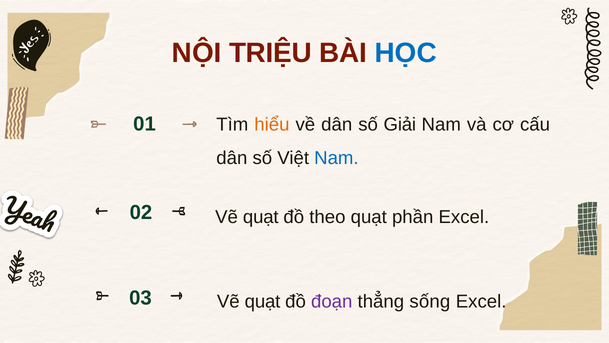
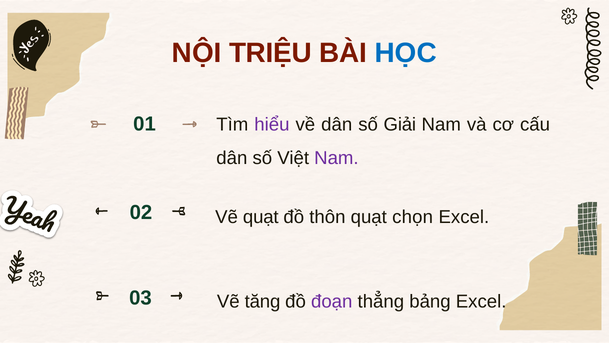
hiểu colour: orange -> purple
Nam at (336, 158) colour: blue -> purple
theo: theo -> thôn
phần: phần -> chọn
quạt at (263, 301): quạt -> tăng
sống: sống -> bảng
